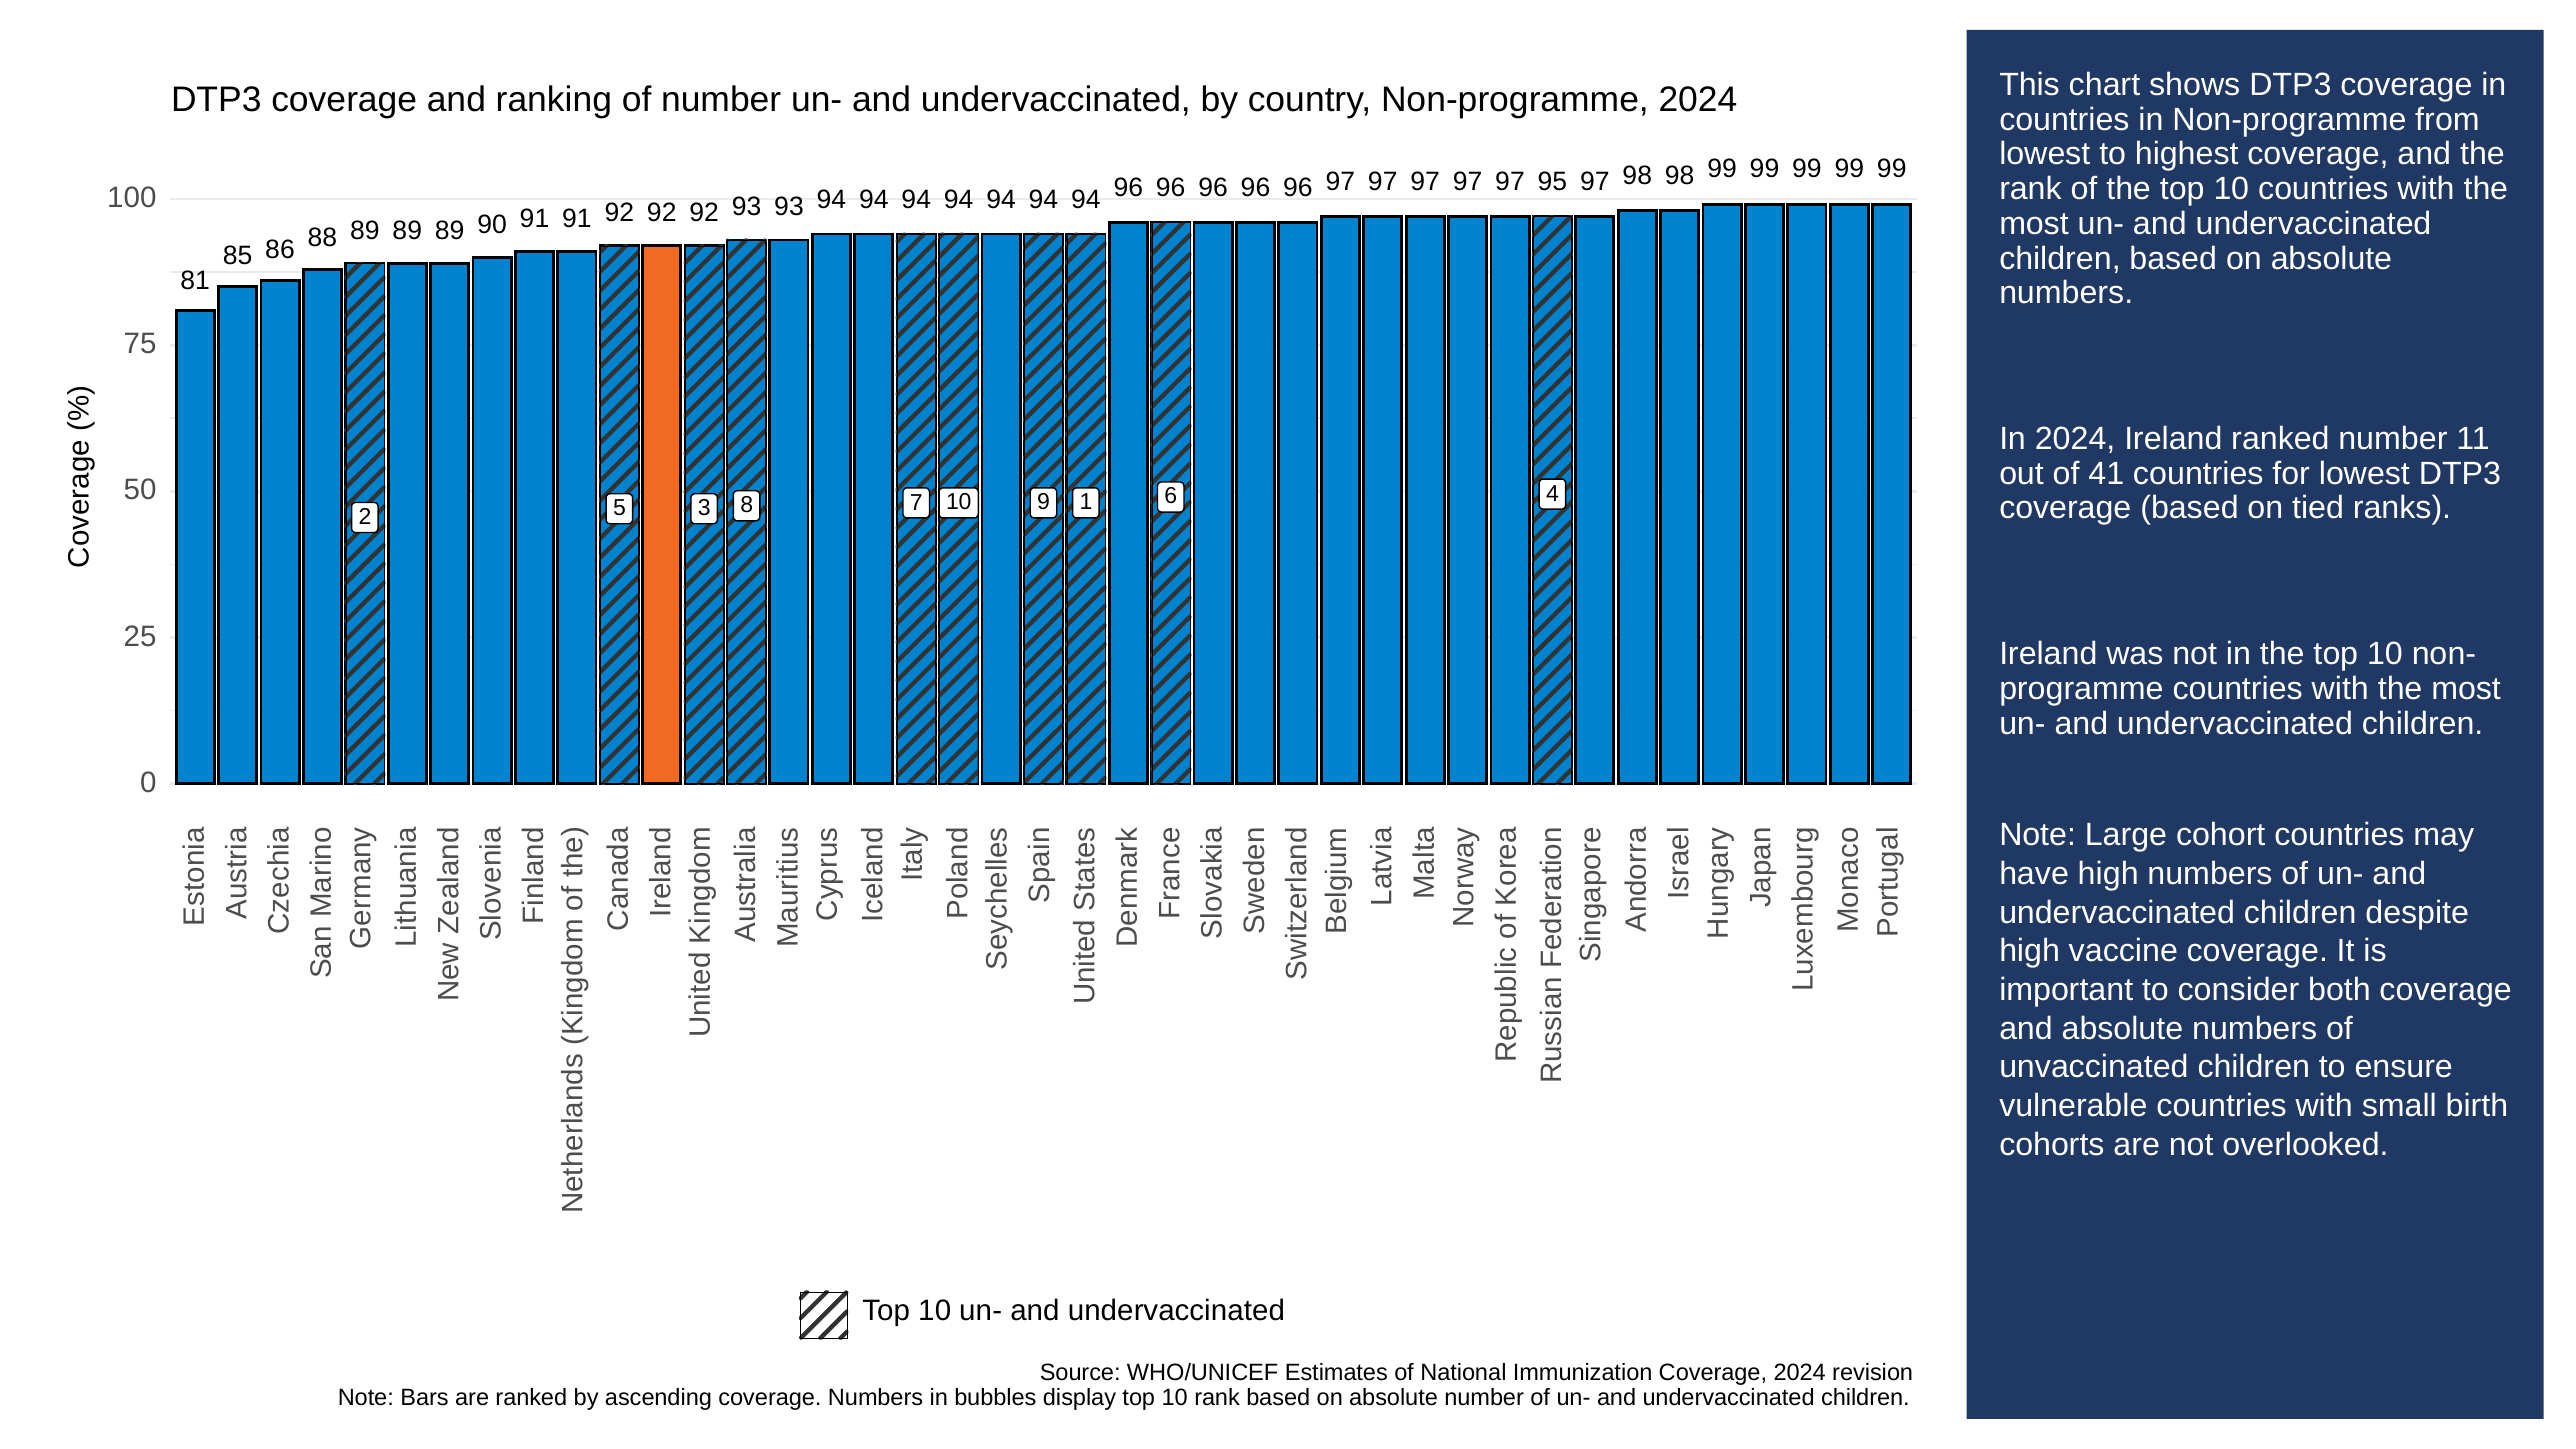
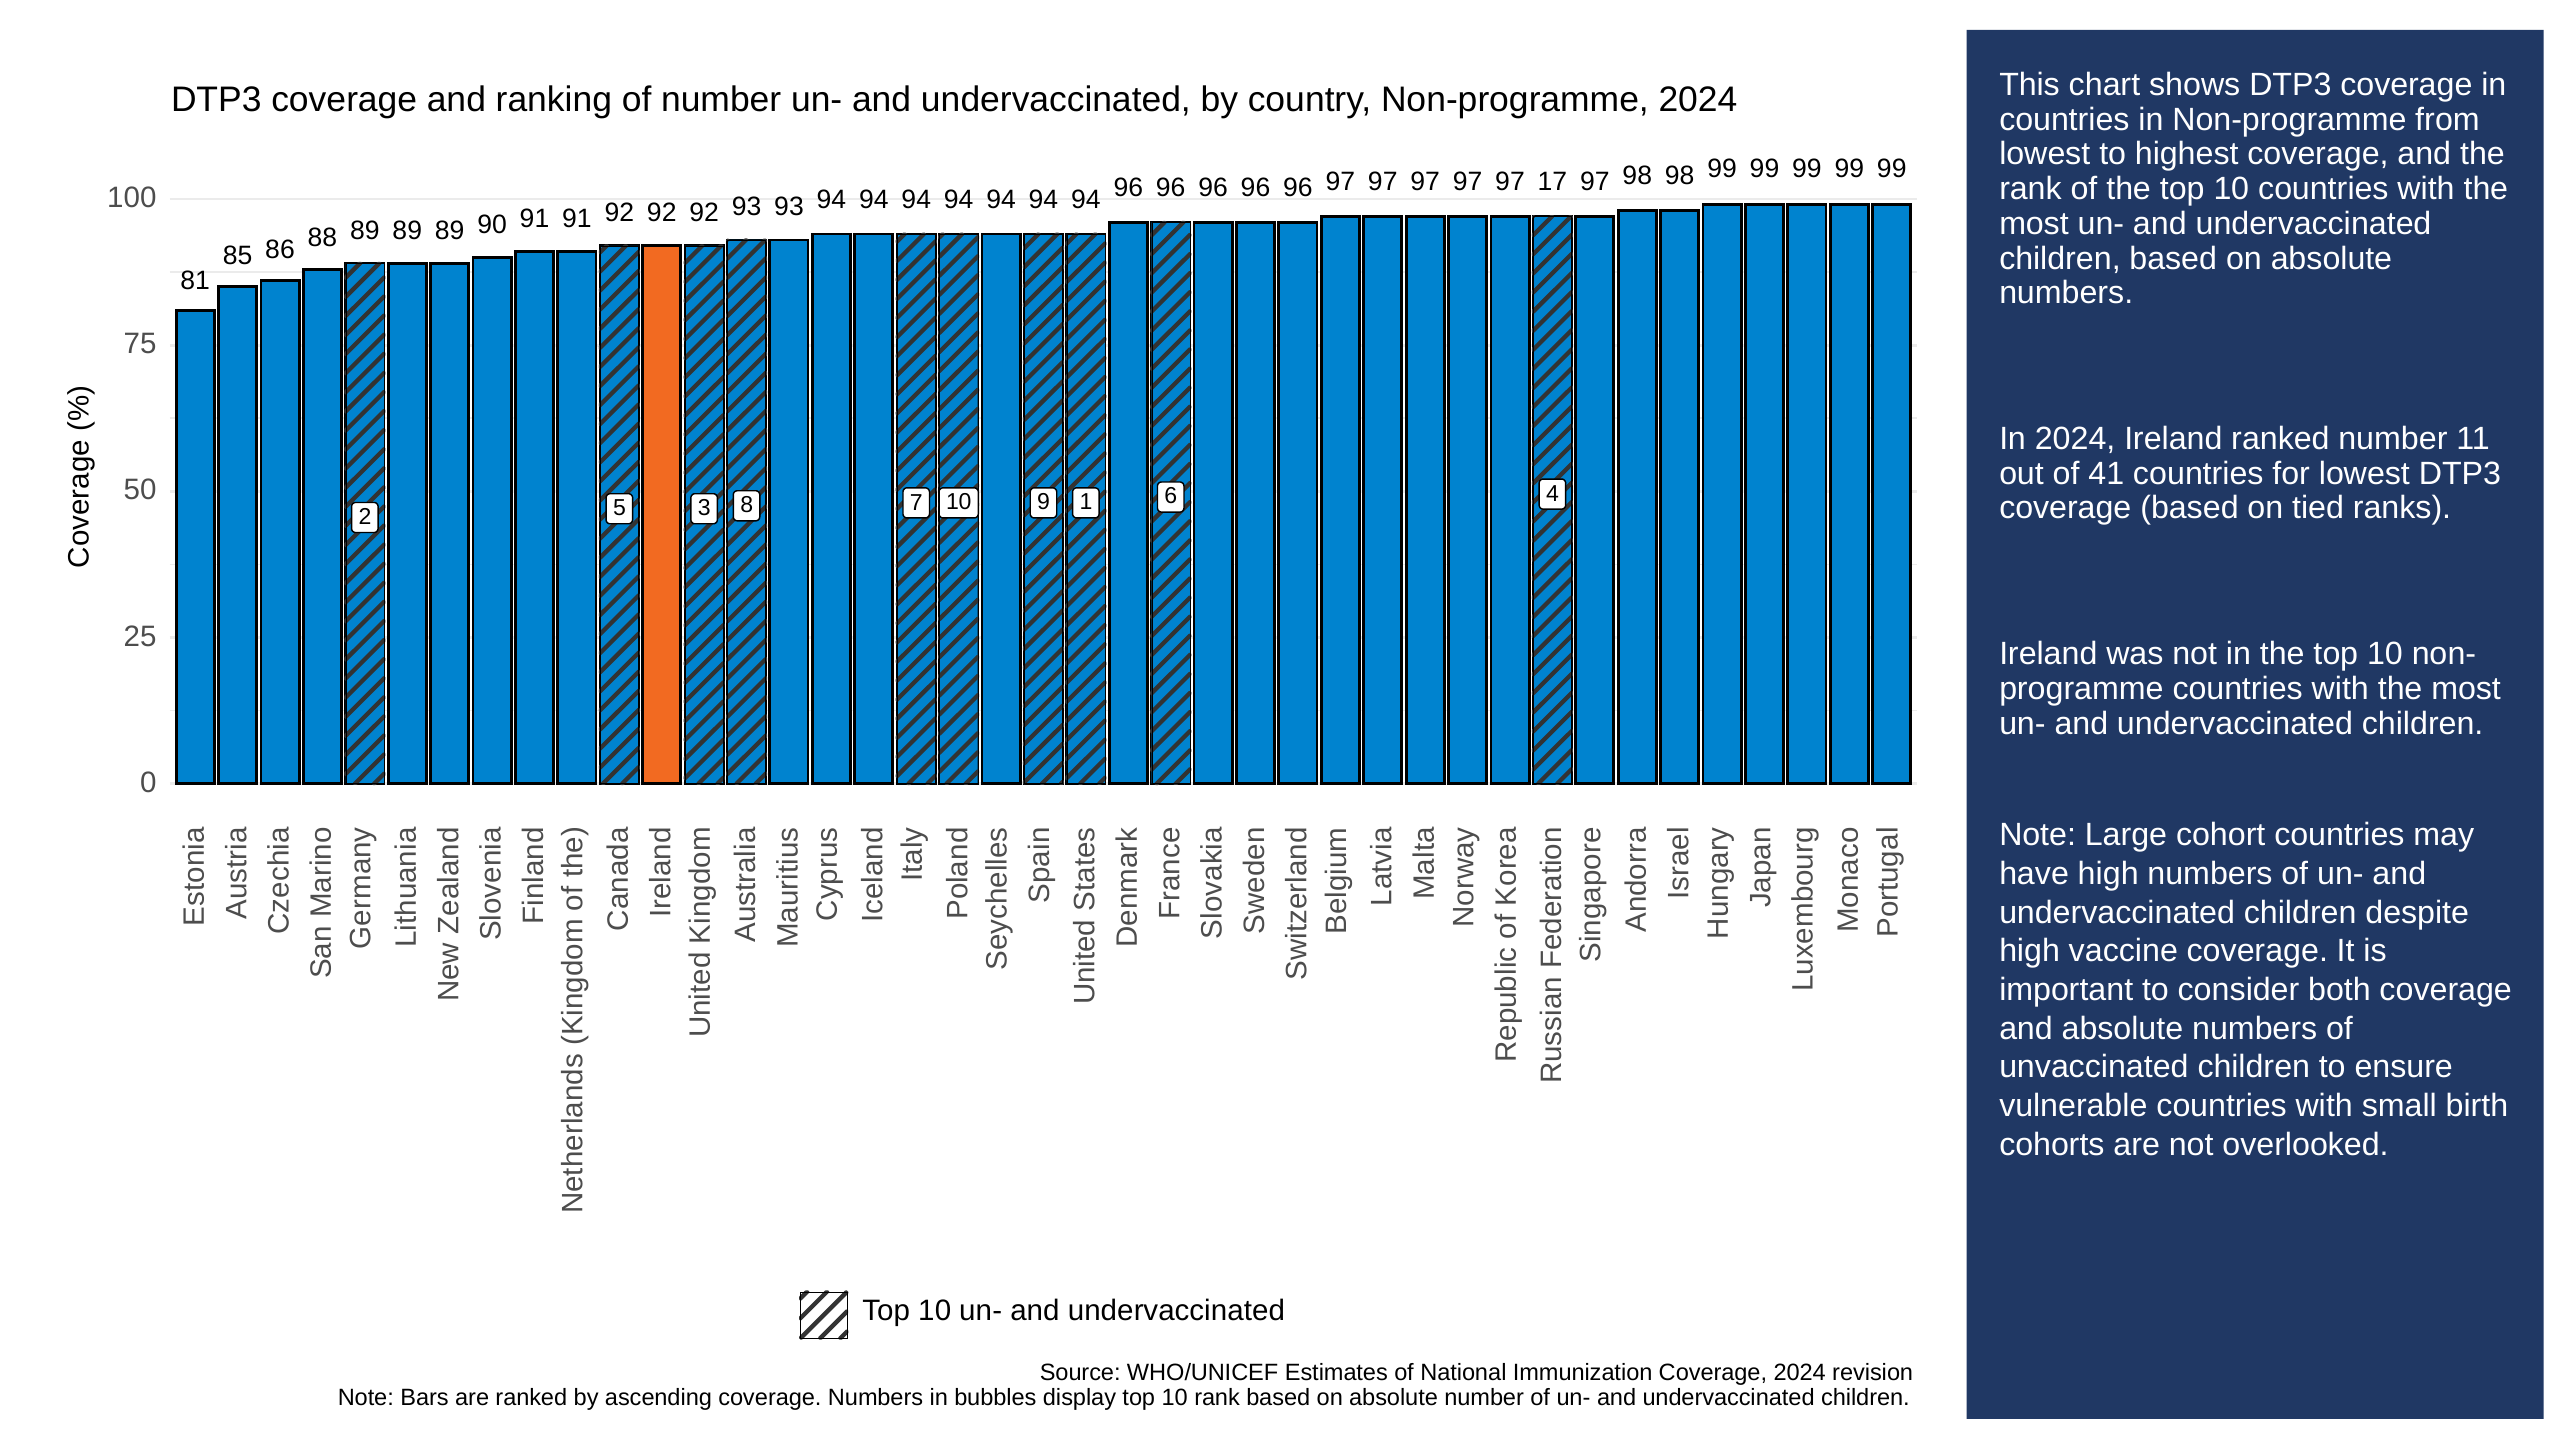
95: 95 -> 17
